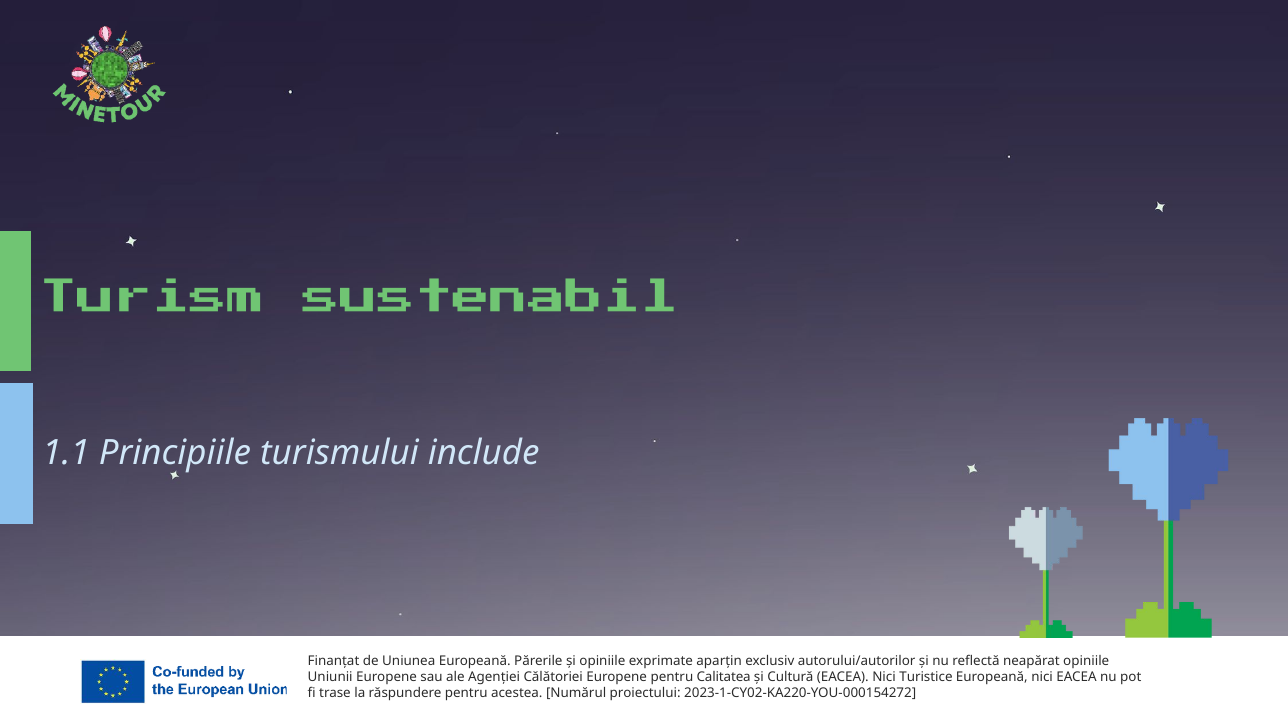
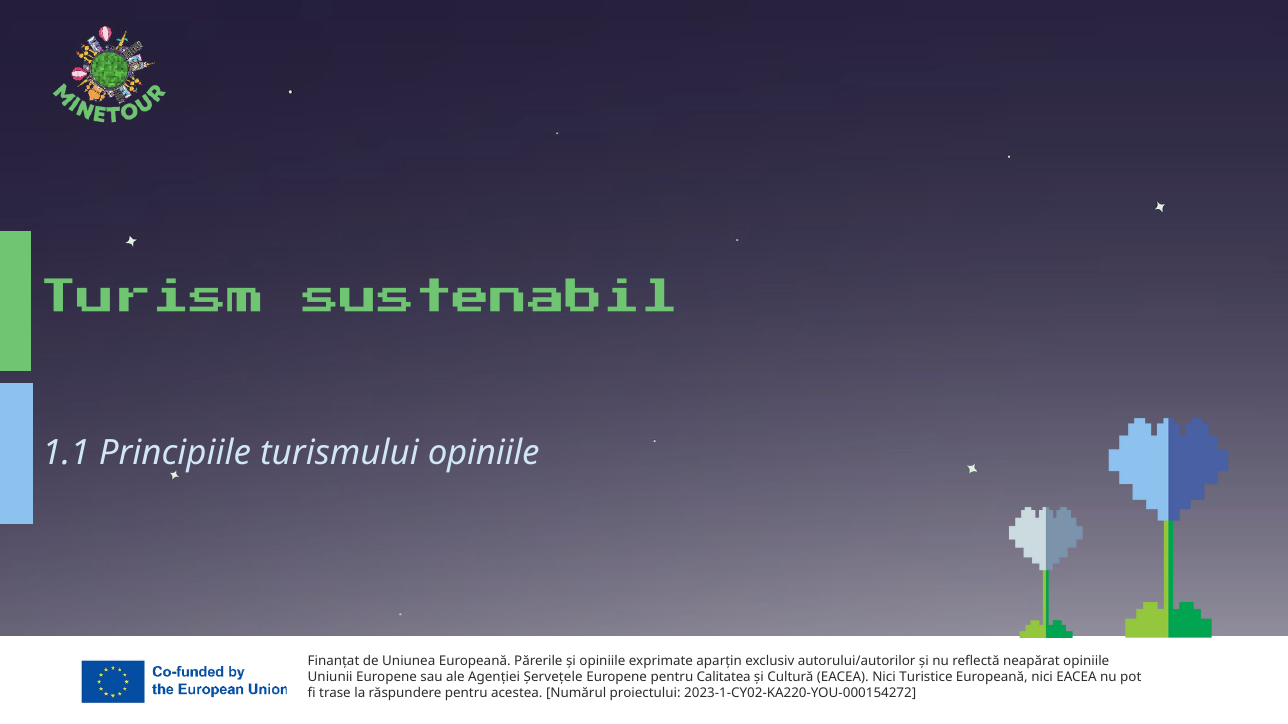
turismului include: include -> opiniile
Călătoriei: Călătoriei -> Șervețele
